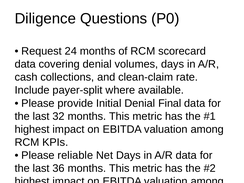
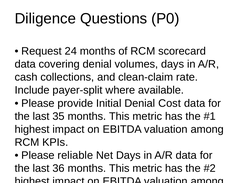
Denial Final: Final -> Cost
32: 32 -> 35
